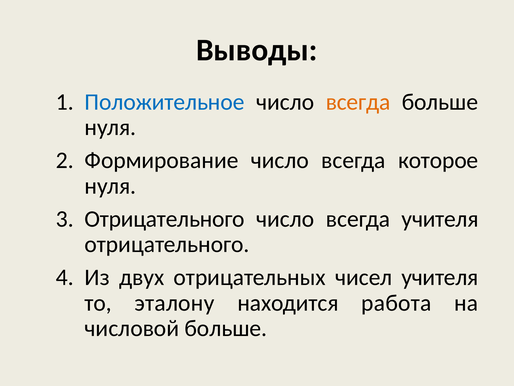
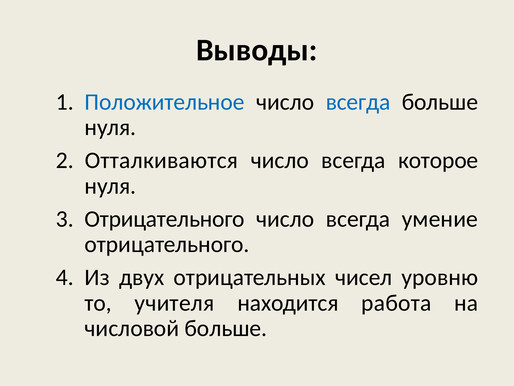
всегда at (358, 102) colour: orange -> blue
Формирование: Формирование -> Отталкиваются
всегда учителя: учителя -> умение
чисел учителя: учителя -> уровню
эталону: эталону -> учителя
